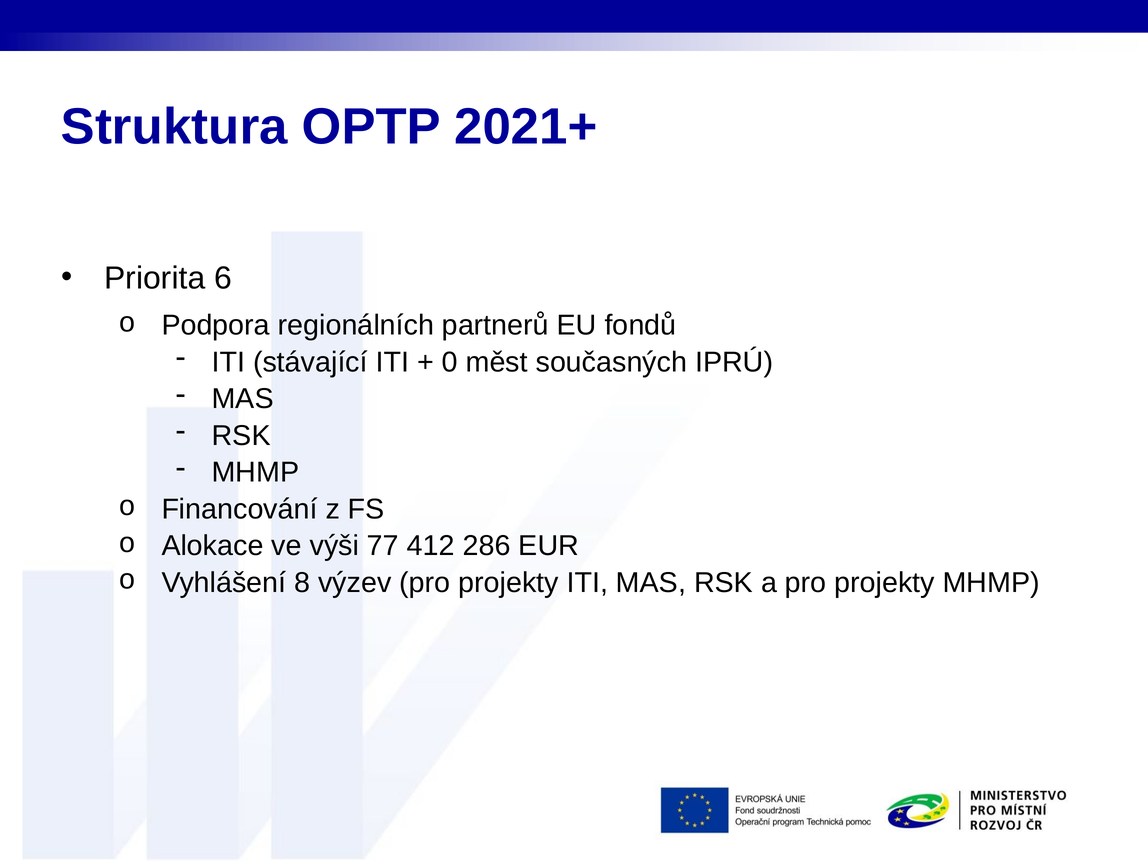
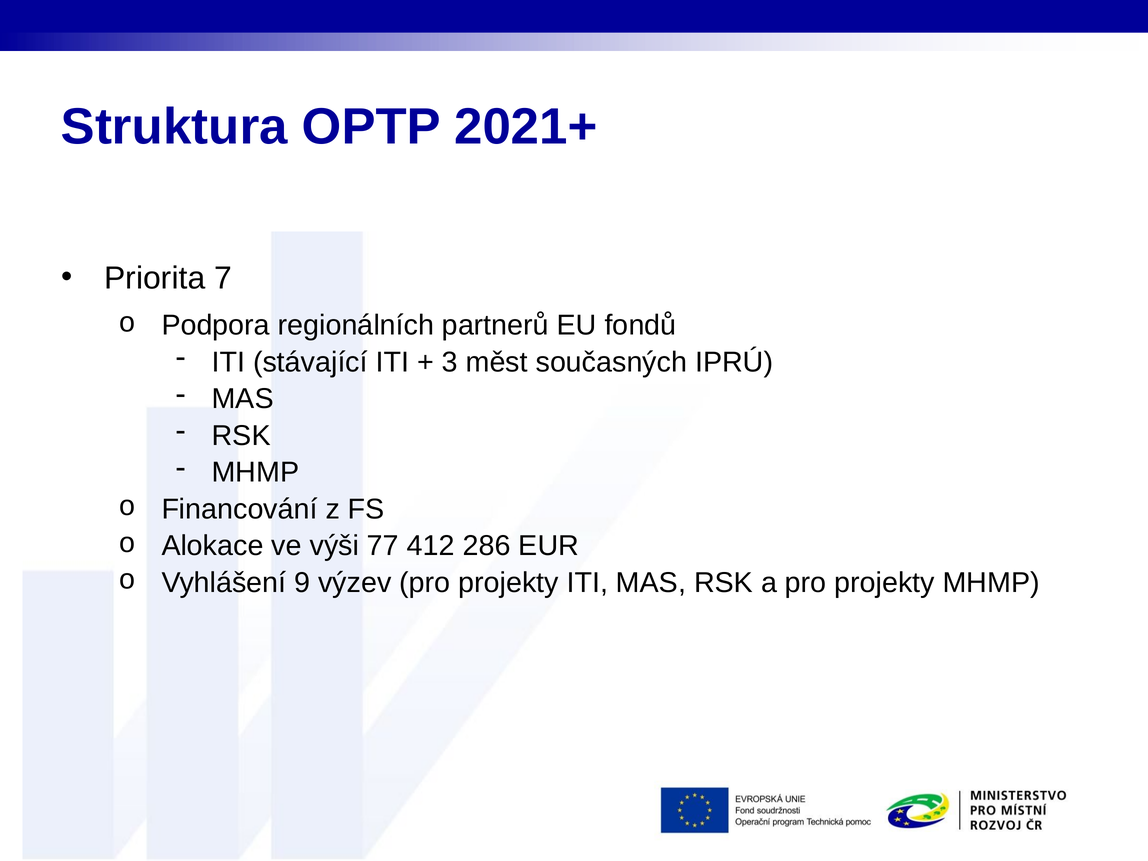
6: 6 -> 7
0: 0 -> 3
8: 8 -> 9
